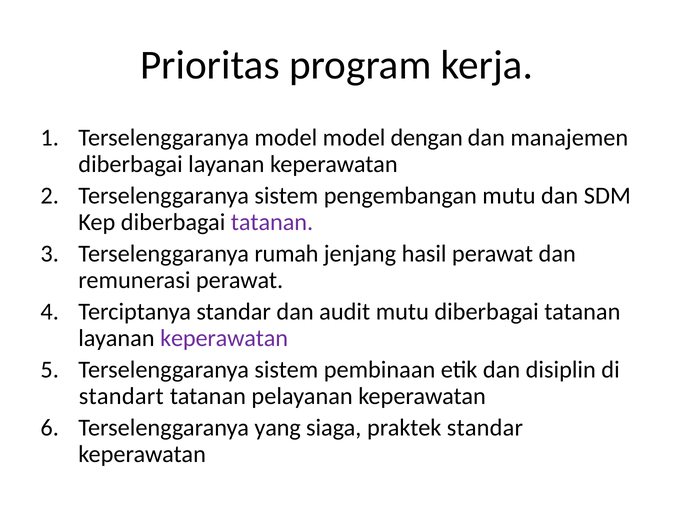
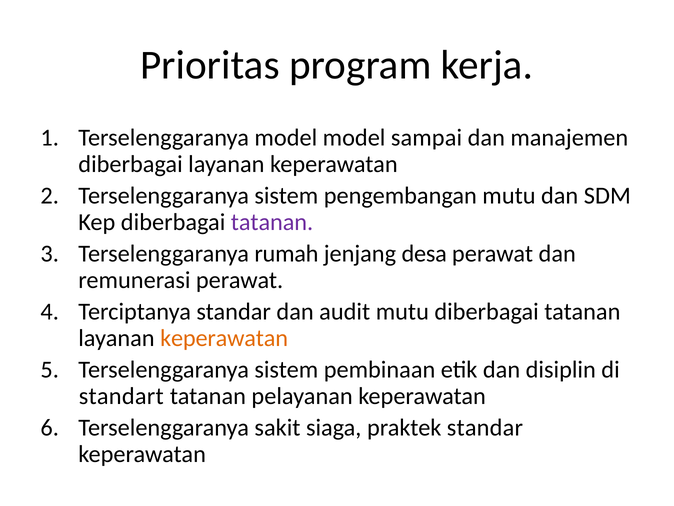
dengan: dengan -> sampai
hasil: hasil -> desa
keperawatan at (224, 338) colour: purple -> orange
yang: yang -> sakit
